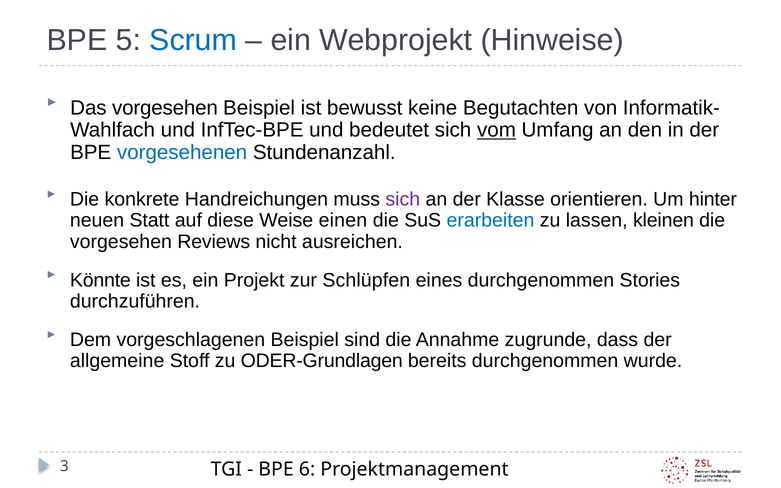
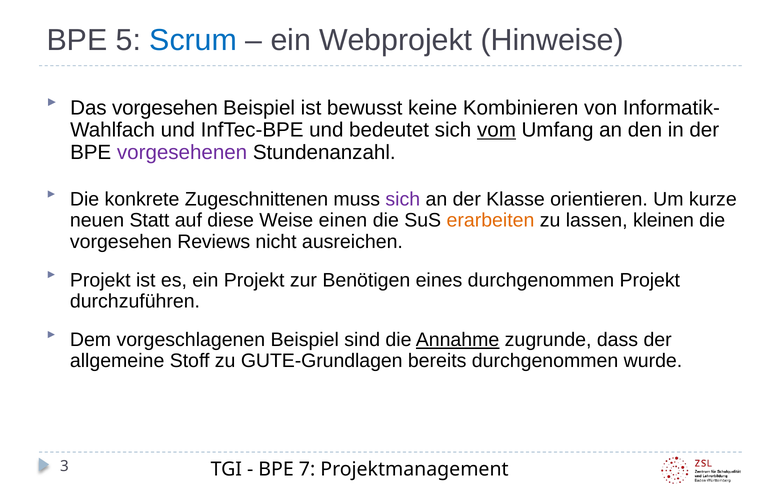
Begutachten: Begutachten -> Kombinieren
vorgesehenen colour: blue -> purple
Handreichungen: Handreichungen -> Zugeschnittenen
hinter: hinter -> kurze
erarbeiten colour: blue -> orange
Könnte at (100, 280): Könnte -> Projekt
Schlüpfen: Schlüpfen -> Benötigen
durchgenommen Stories: Stories -> Projekt
Annahme underline: none -> present
ODER-Grundlagen: ODER-Grundlagen -> GUTE-Grundlagen
6: 6 -> 7
